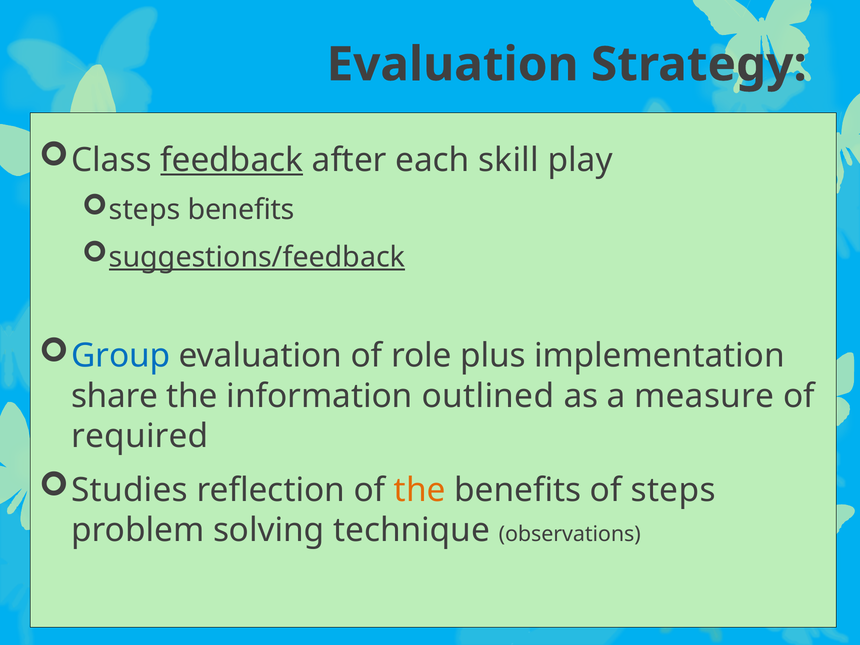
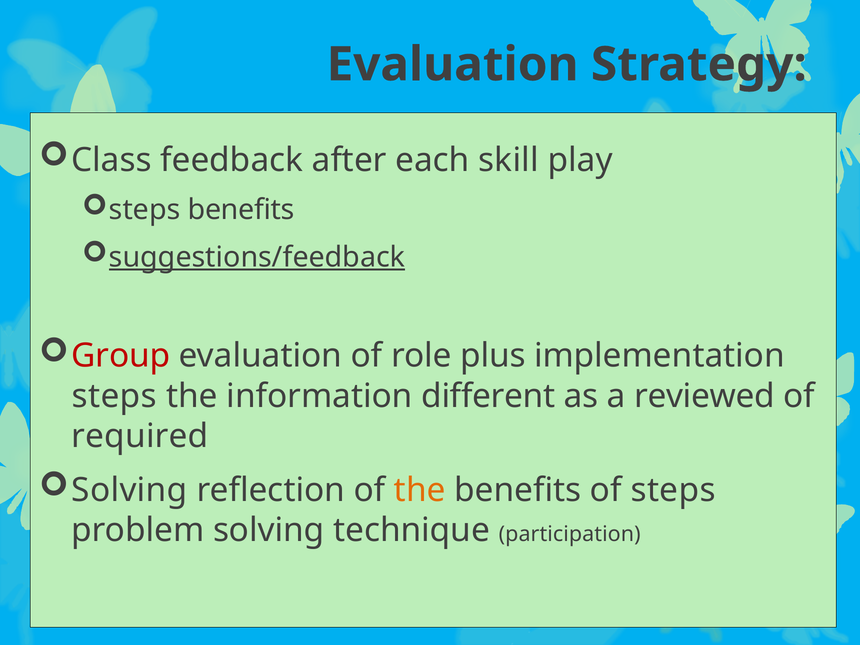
feedback underline: present -> none
Group colour: blue -> red
share at (115, 396): share -> steps
outlined: outlined -> different
measure: measure -> reviewed
Studies at (130, 490): Studies -> Solving
observations: observations -> participation
